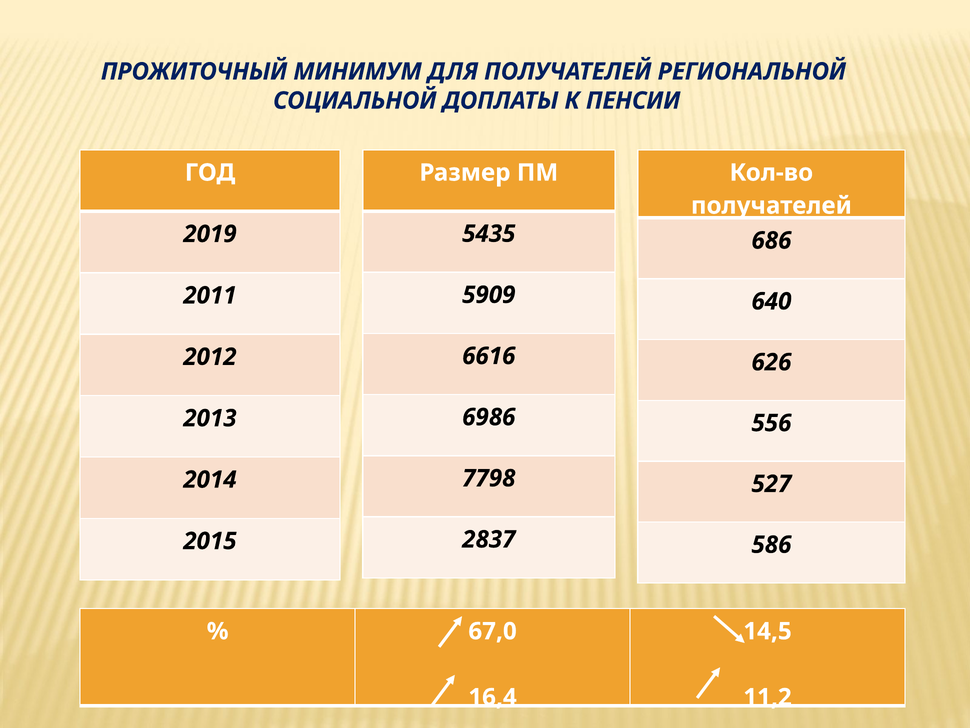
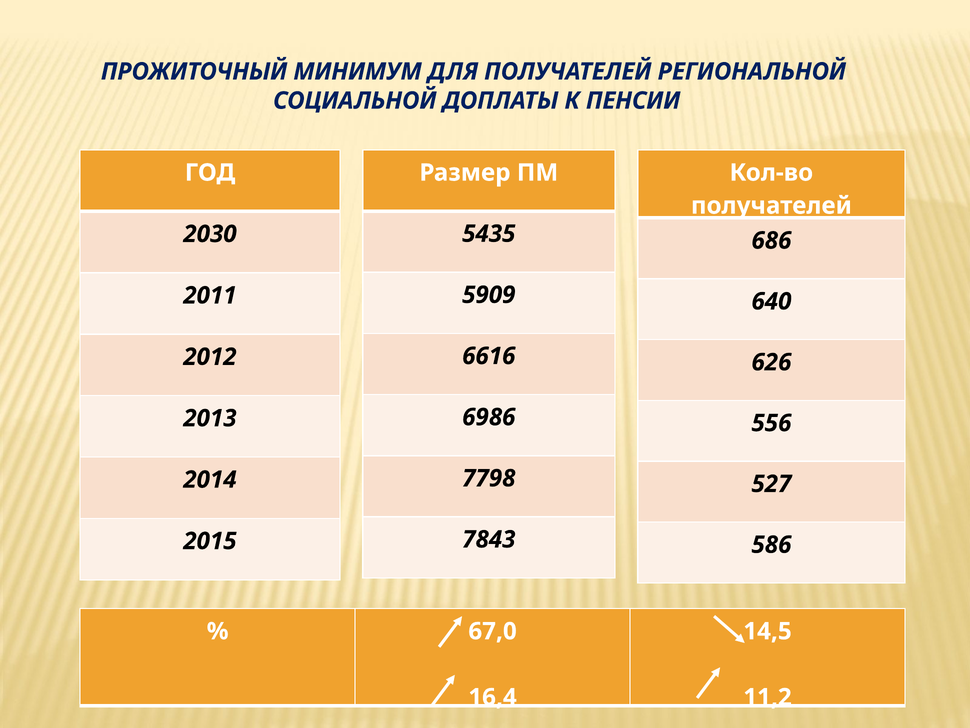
2019: 2019 -> 2030
2837: 2837 -> 7843
